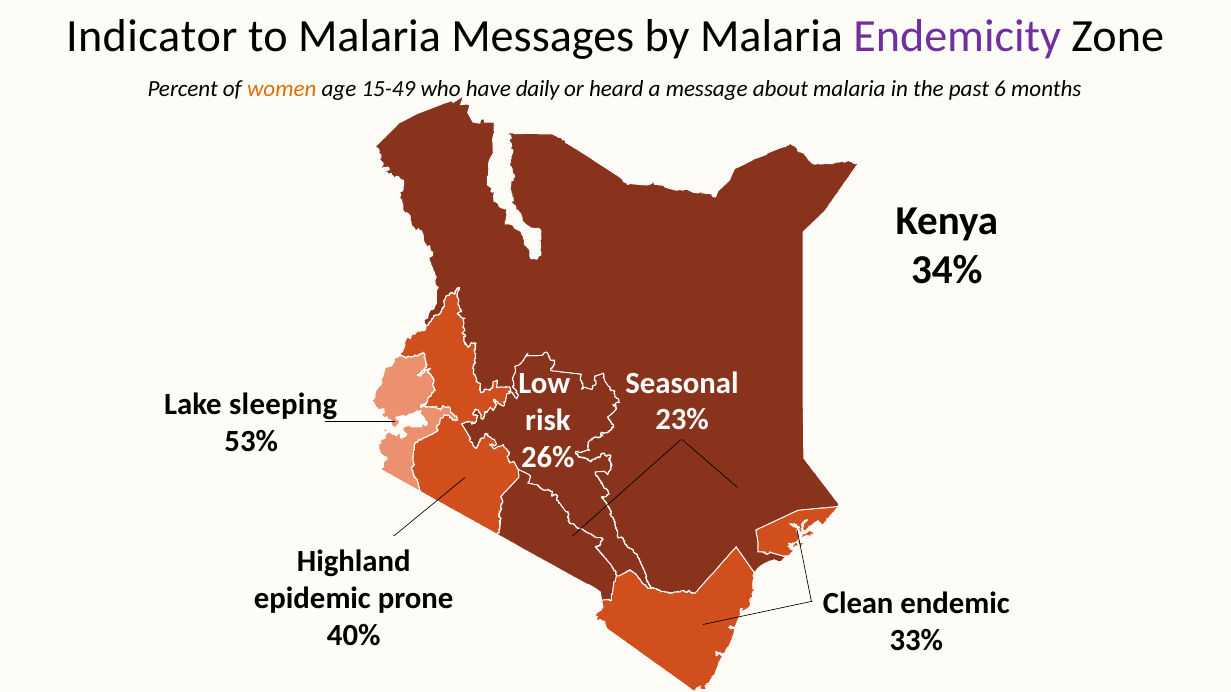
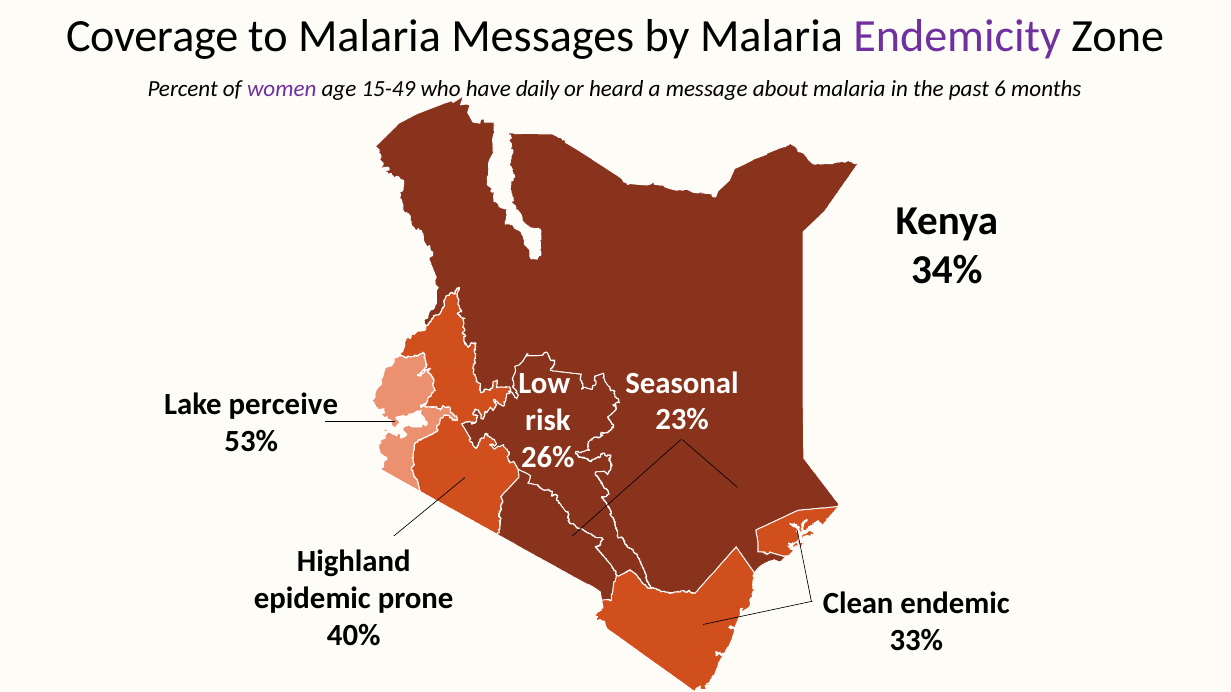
Indicator: Indicator -> Coverage
women colour: orange -> purple
sleeping: sleeping -> perceive
